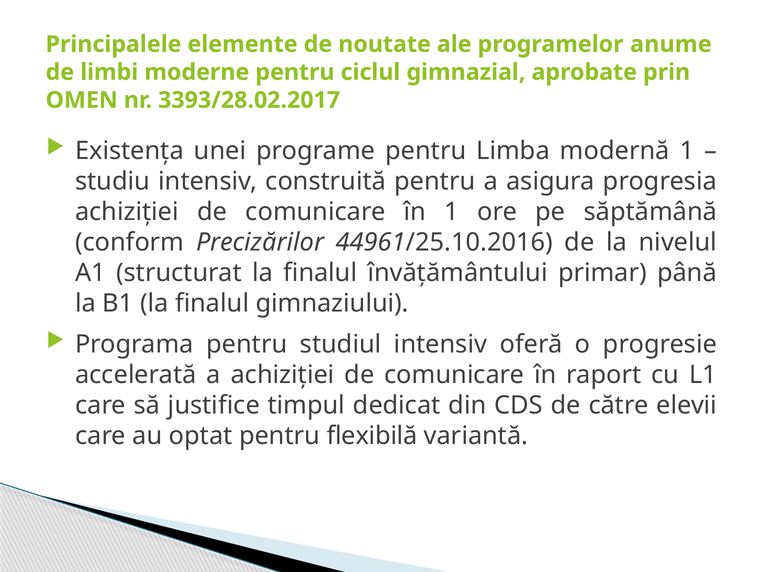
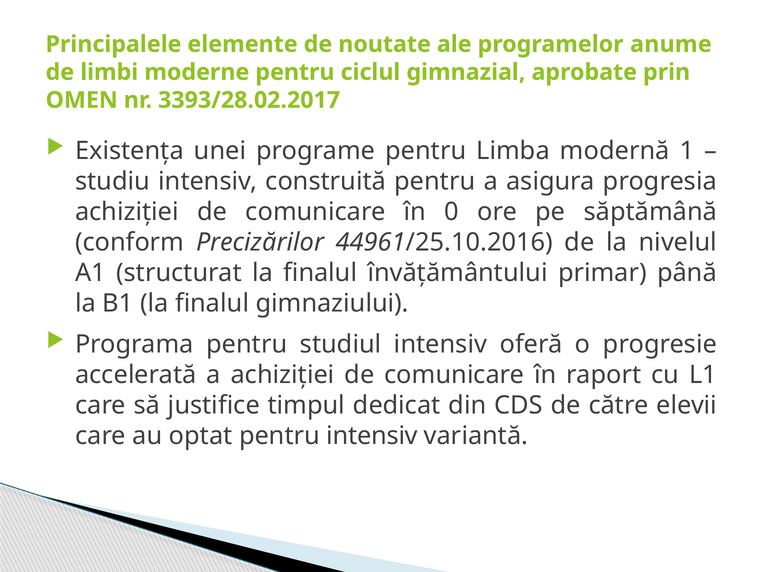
în 1: 1 -> 0
pentru flexibilă: flexibilă -> intensiv
